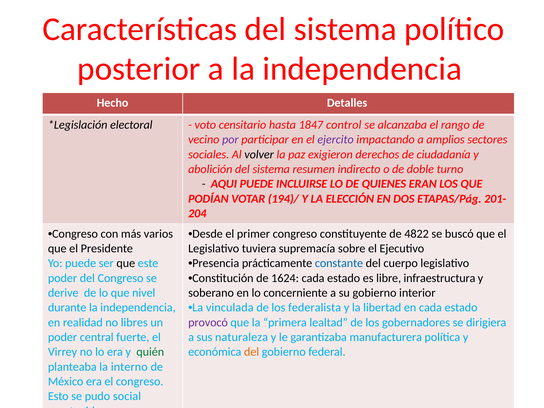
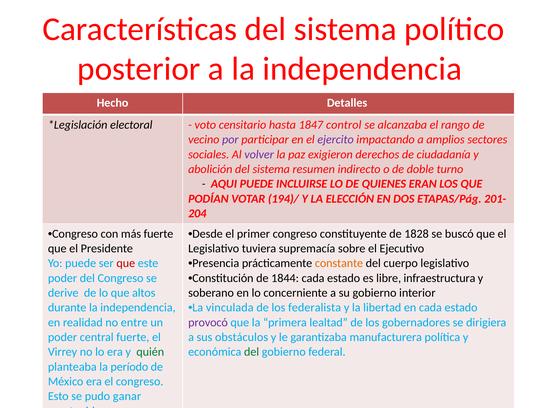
volver colour: black -> purple
más varios: varios -> fuerte
4822: 4822 -> 1828
constante colour: blue -> orange
que at (126, 263) colour: black -> red
1624: 1624 -> 1844
nivel: nivel -> altos
libres: libres -> entre
naturaleza: naturaleza -> obstáculos
del at (252, 352) colour: orange -> green
interno: interno -> período
social: social -> ganar
